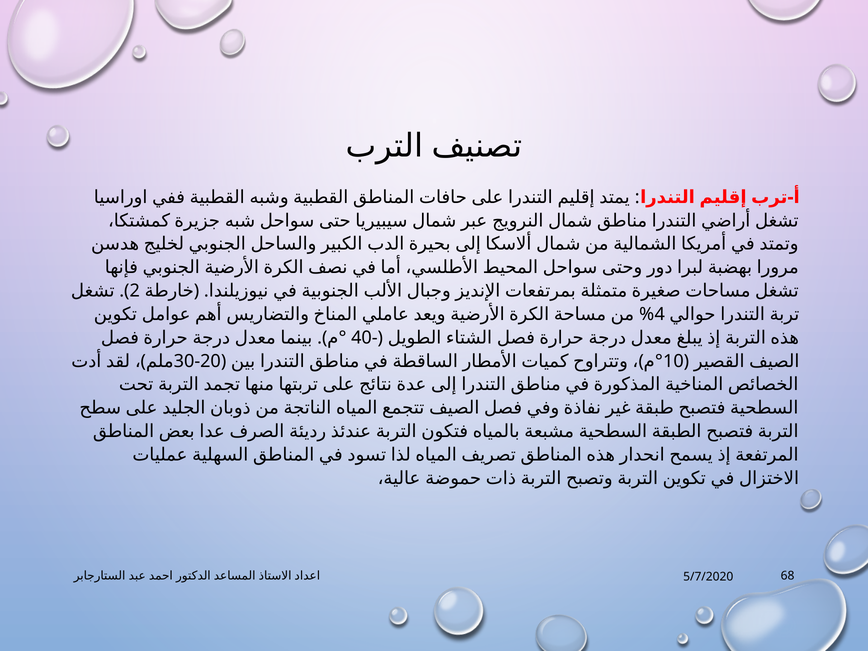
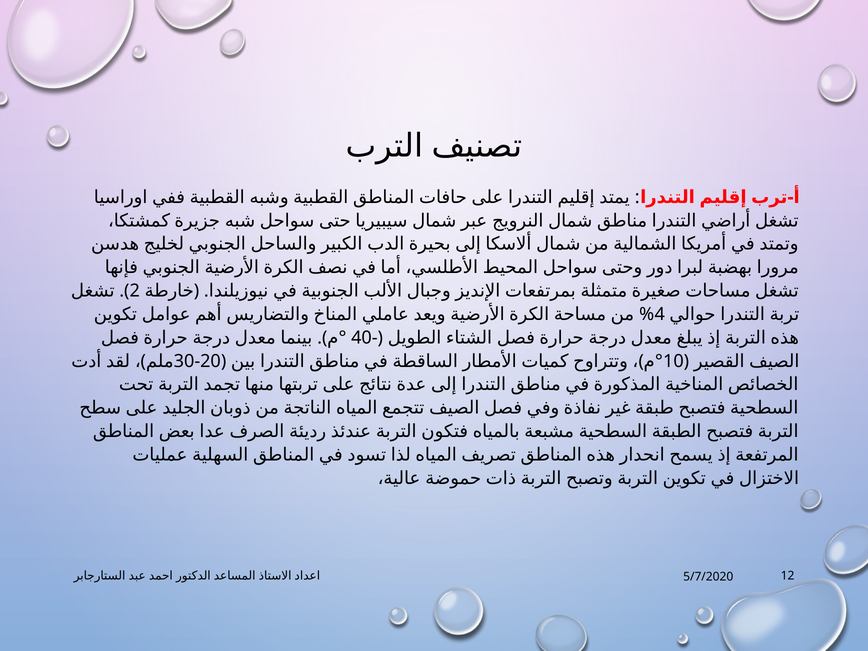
68: 68 -> 12
